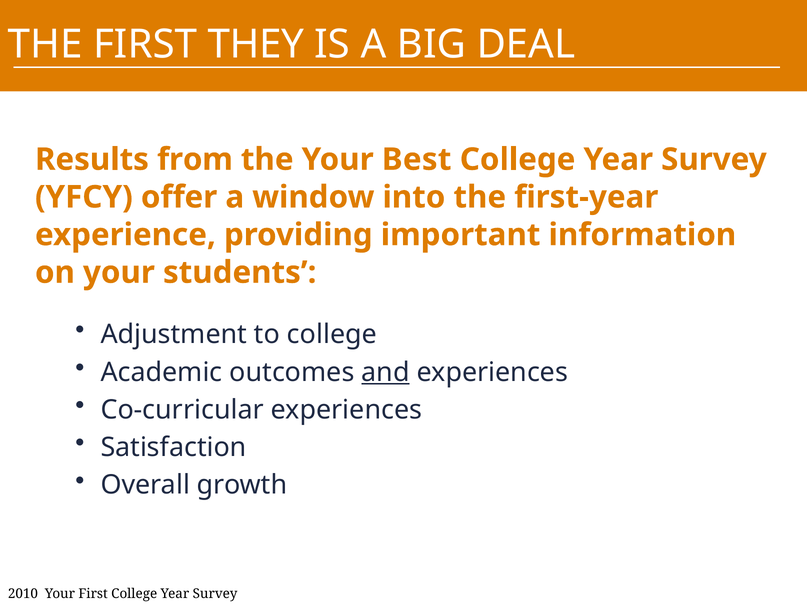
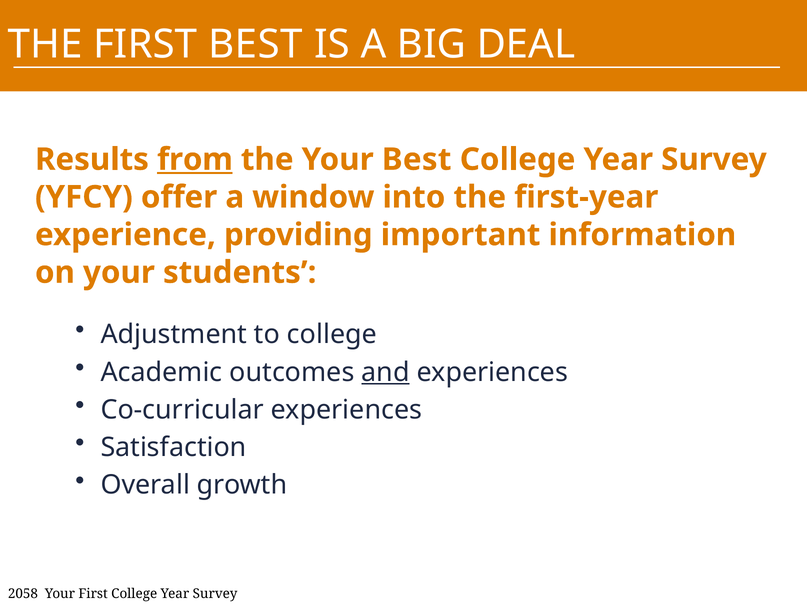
FIRST THEY: THEY -> BEST
from underline: none -> present
2010: 2010 -> 2058
